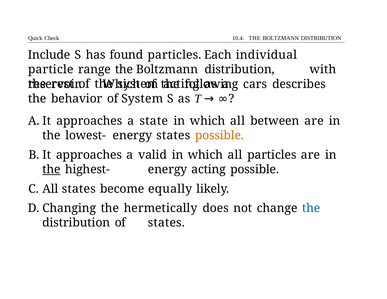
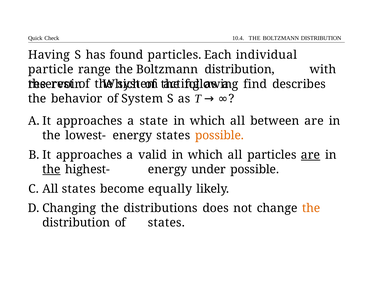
Include: Include -> Having
cars: cars -> find
are at (311, 155) underline: none -> present
energy acting: acting -> under
hermetically: hermetically -> distributions
the at (311, 208) colour: blue -> orange
